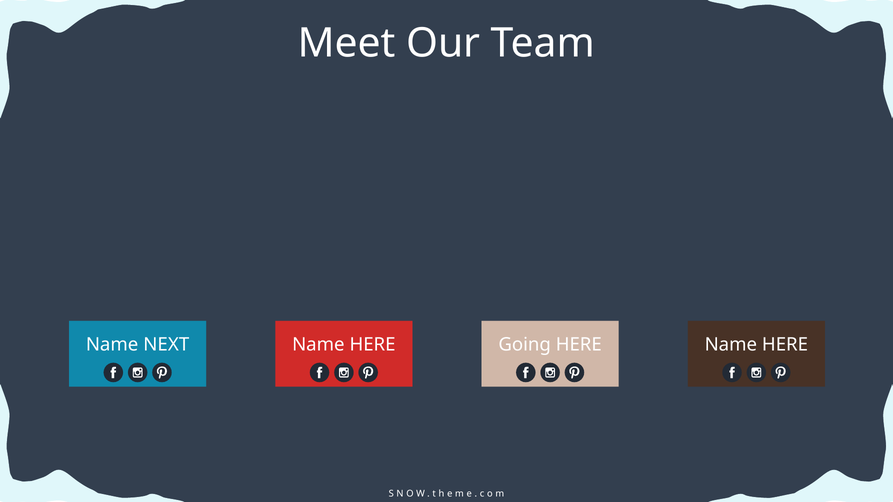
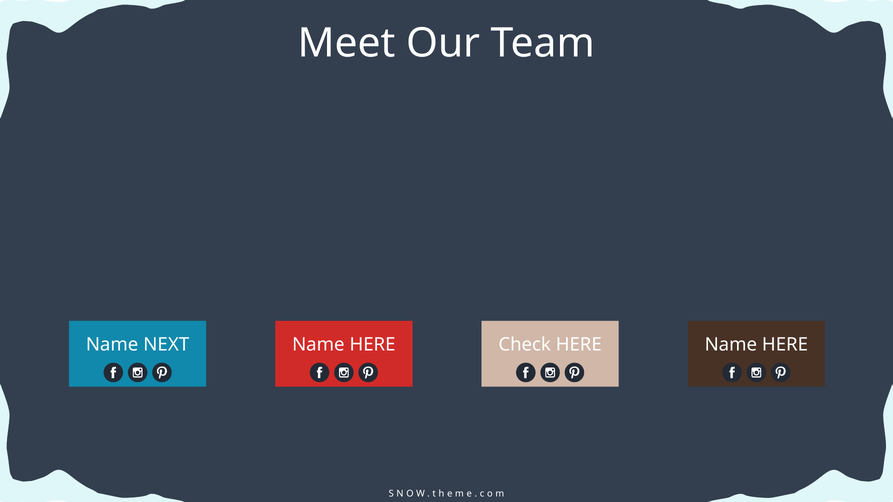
Going: Going -> Check
